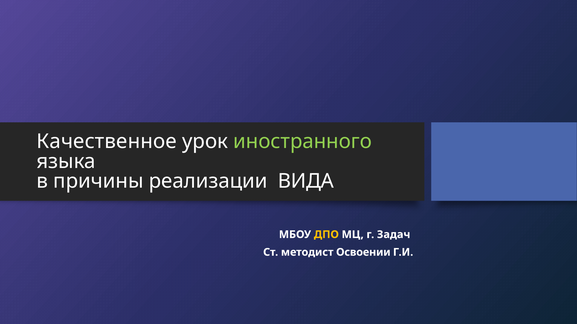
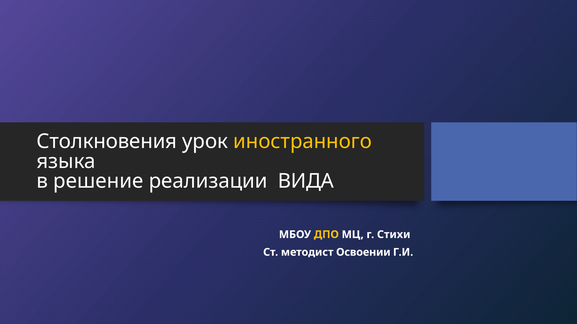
Качественное: Качественное -> Столкновения
иностранного colour: light green -> yellow
причины: причины -> решение
Задач: Задач -> Стихи
